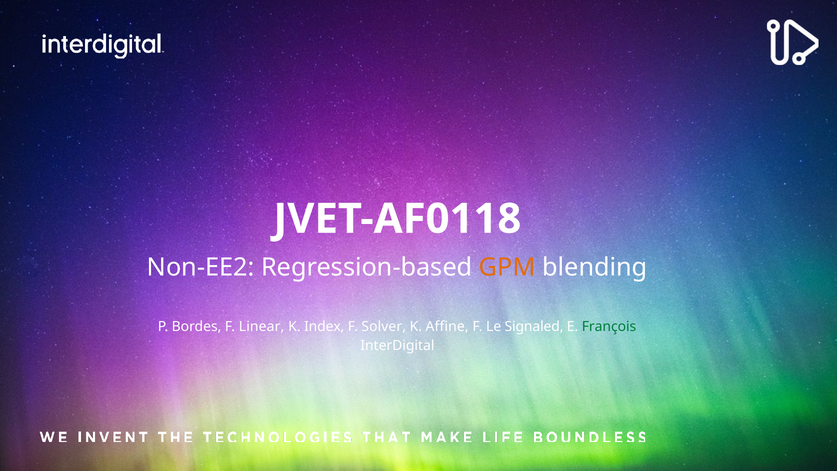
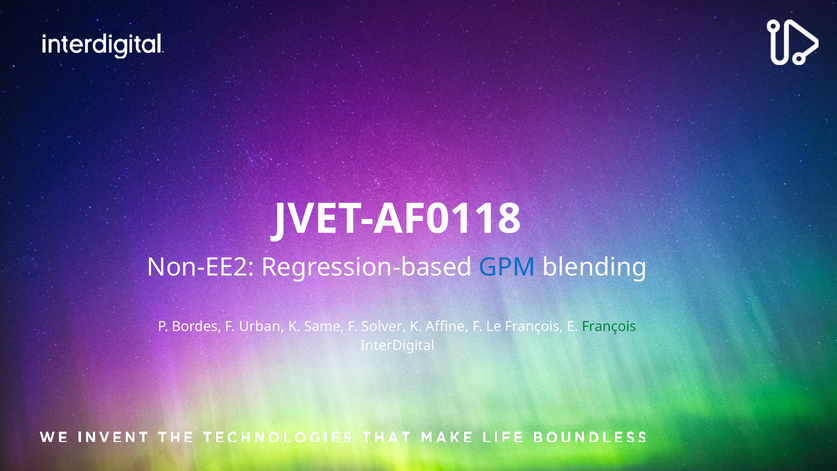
GPM colour: orange -> blue
Linear: Linear -> Urban
Index: Index -> Same
Le Signaled: Signaled -> François
